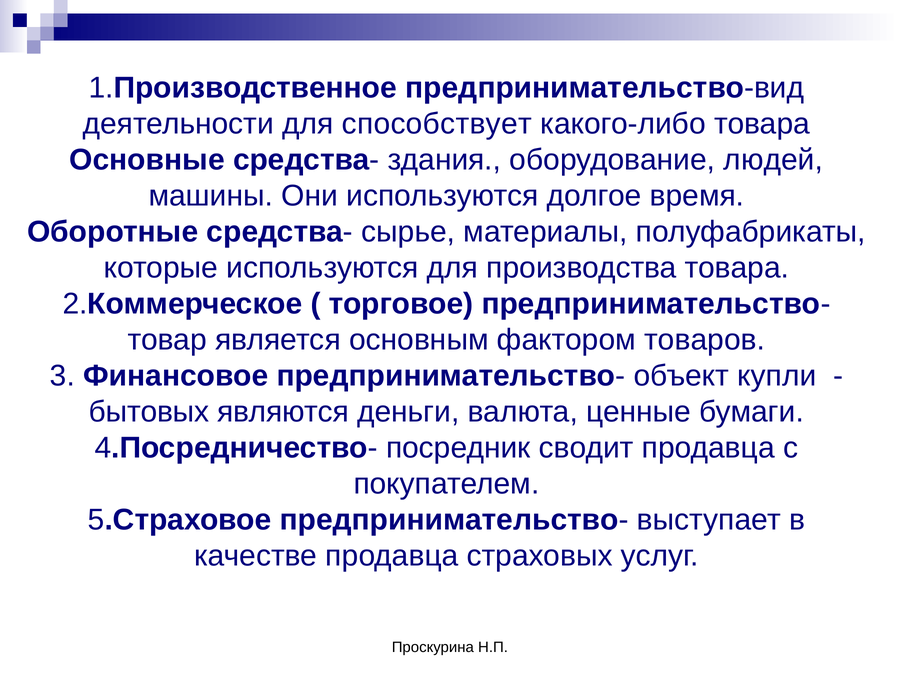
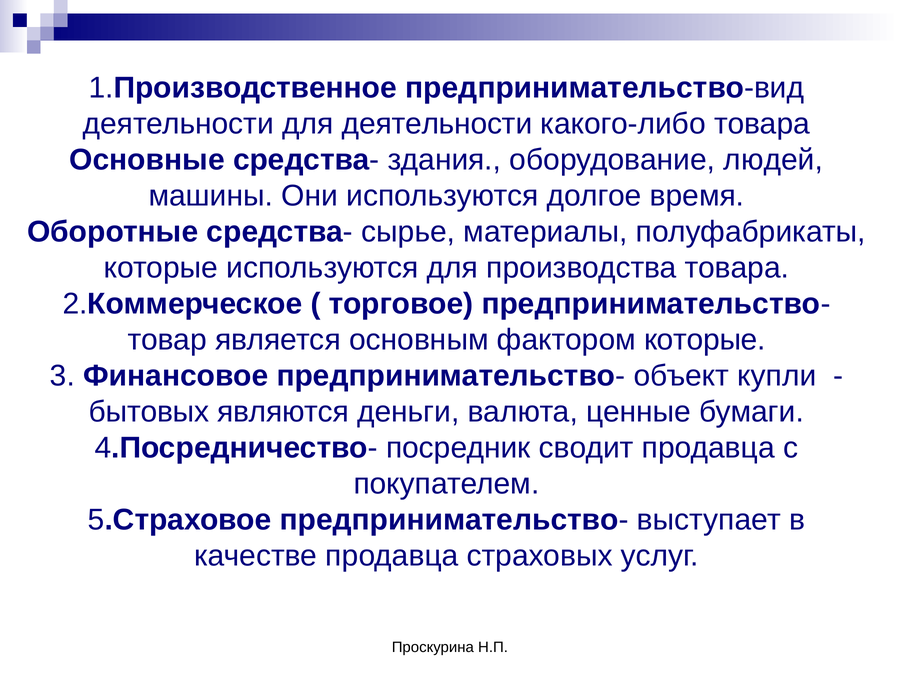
для способствует: способствует -> деятельности
фактором товаров: товаров -> которые
